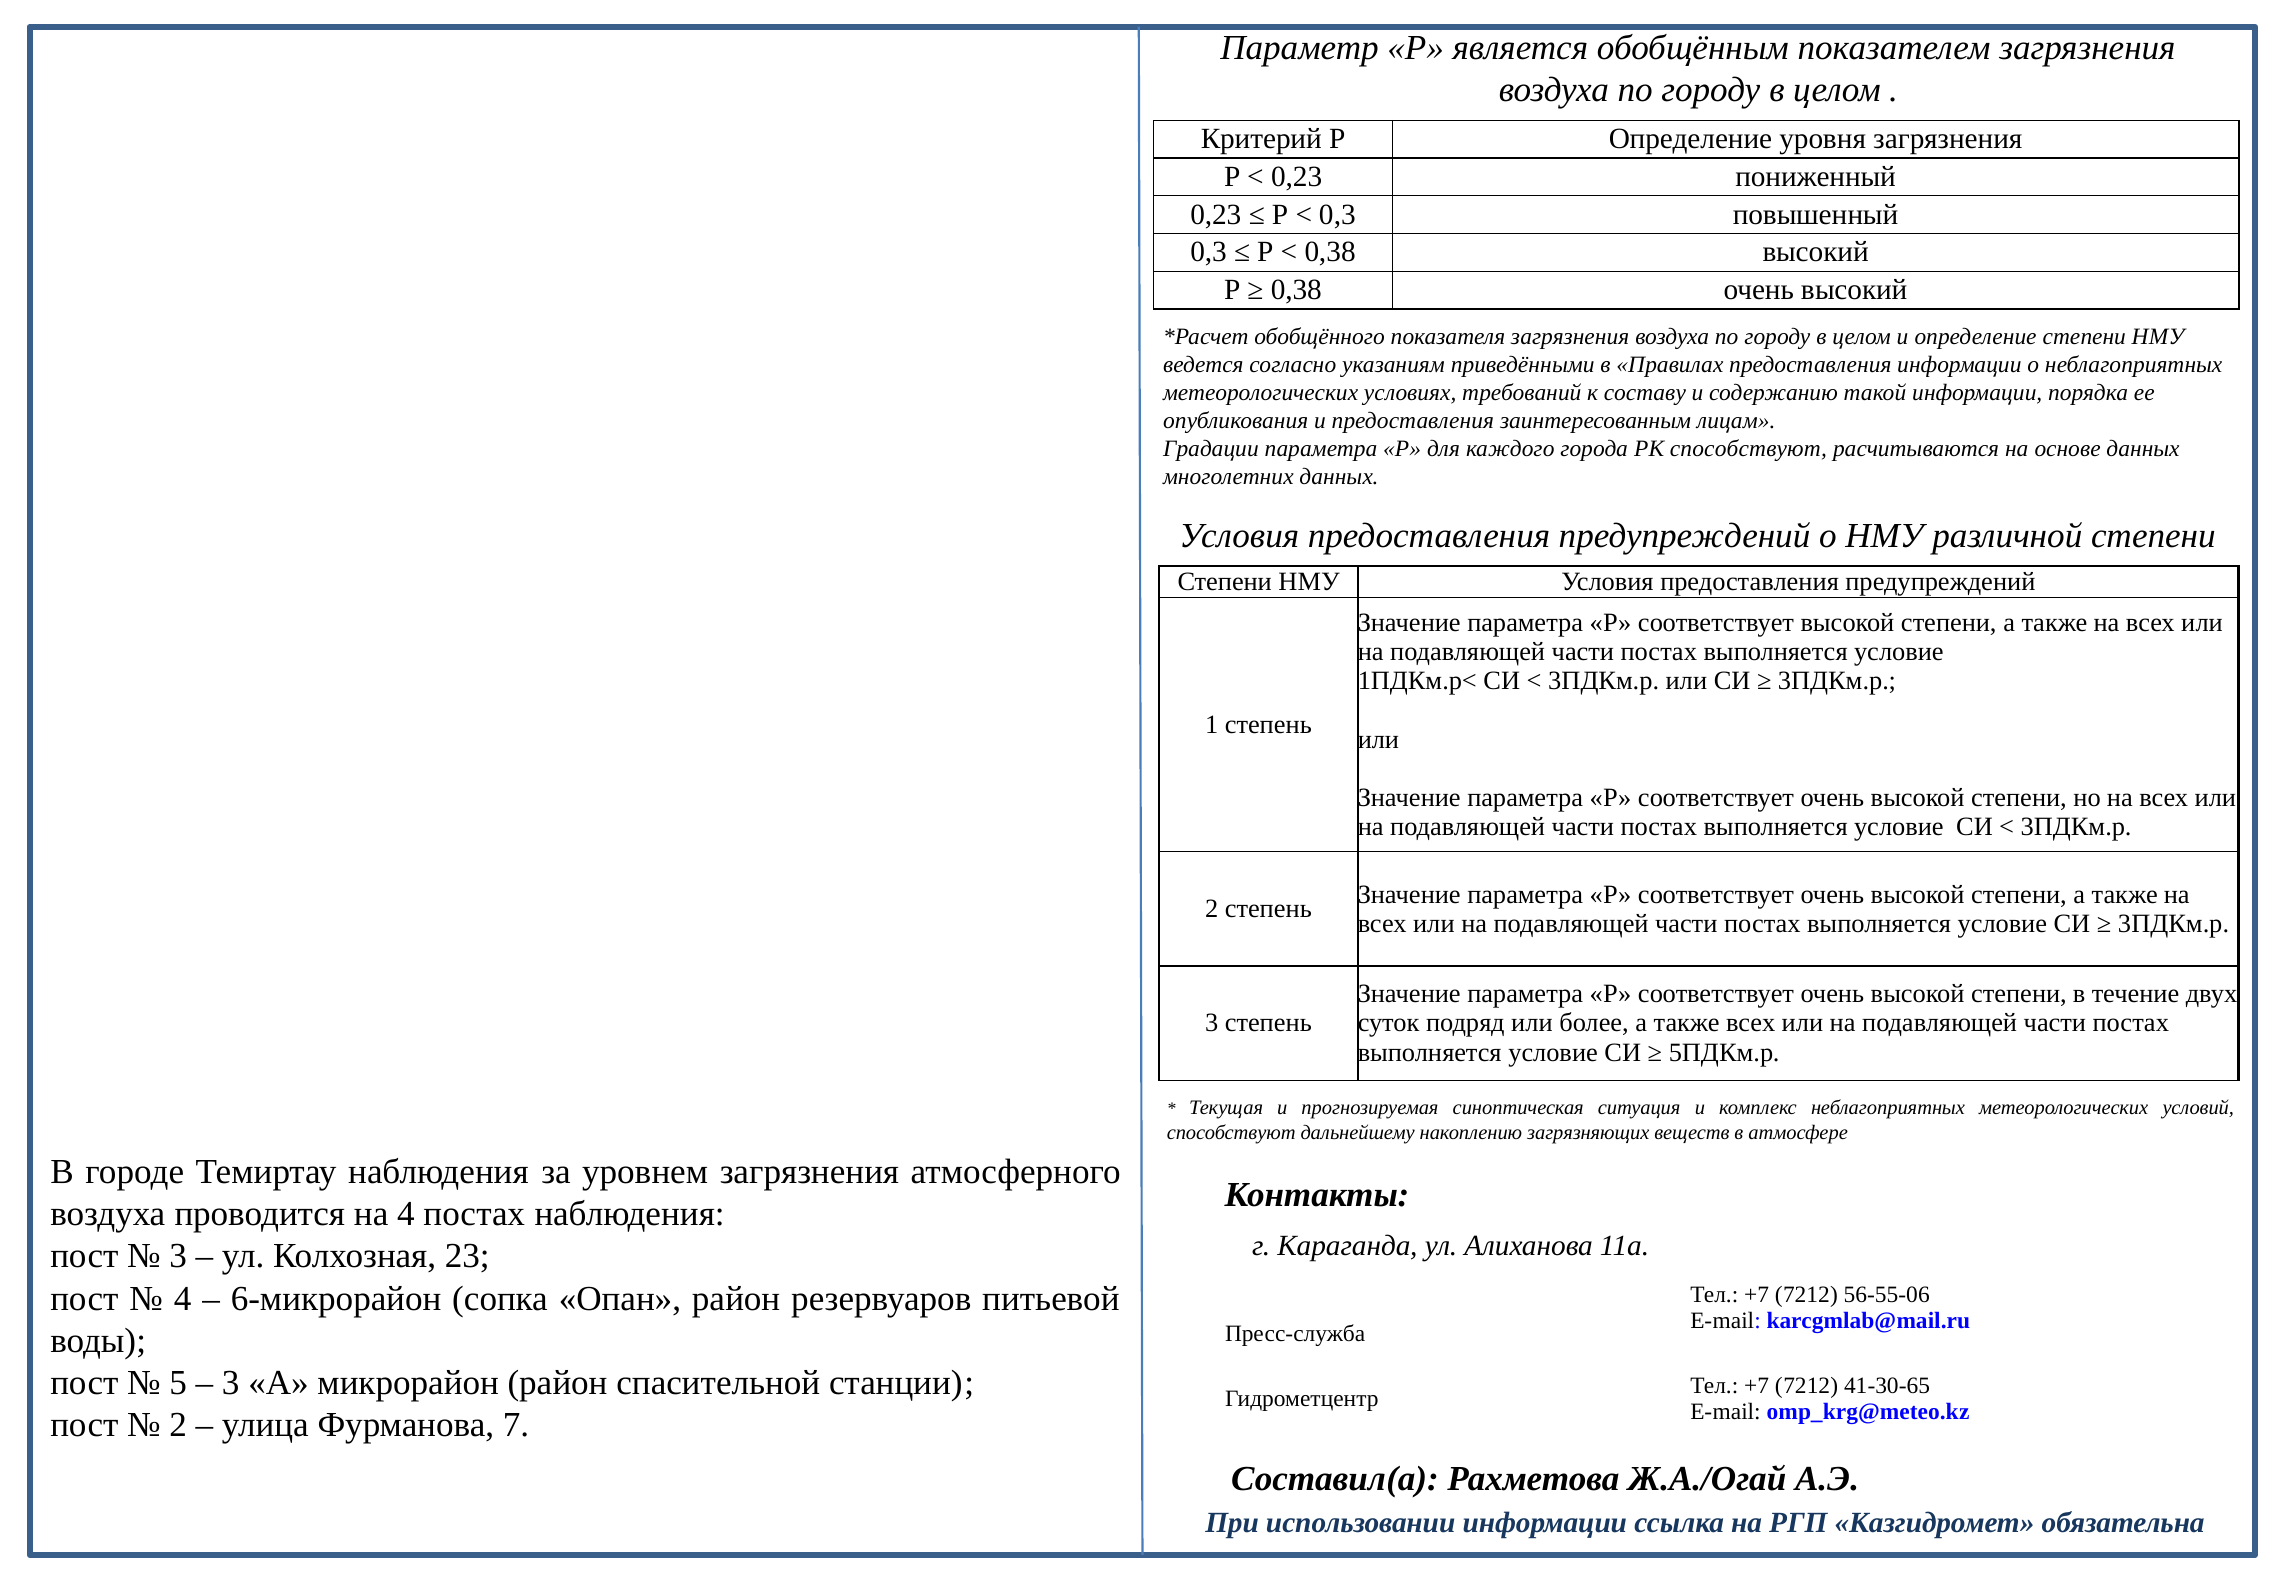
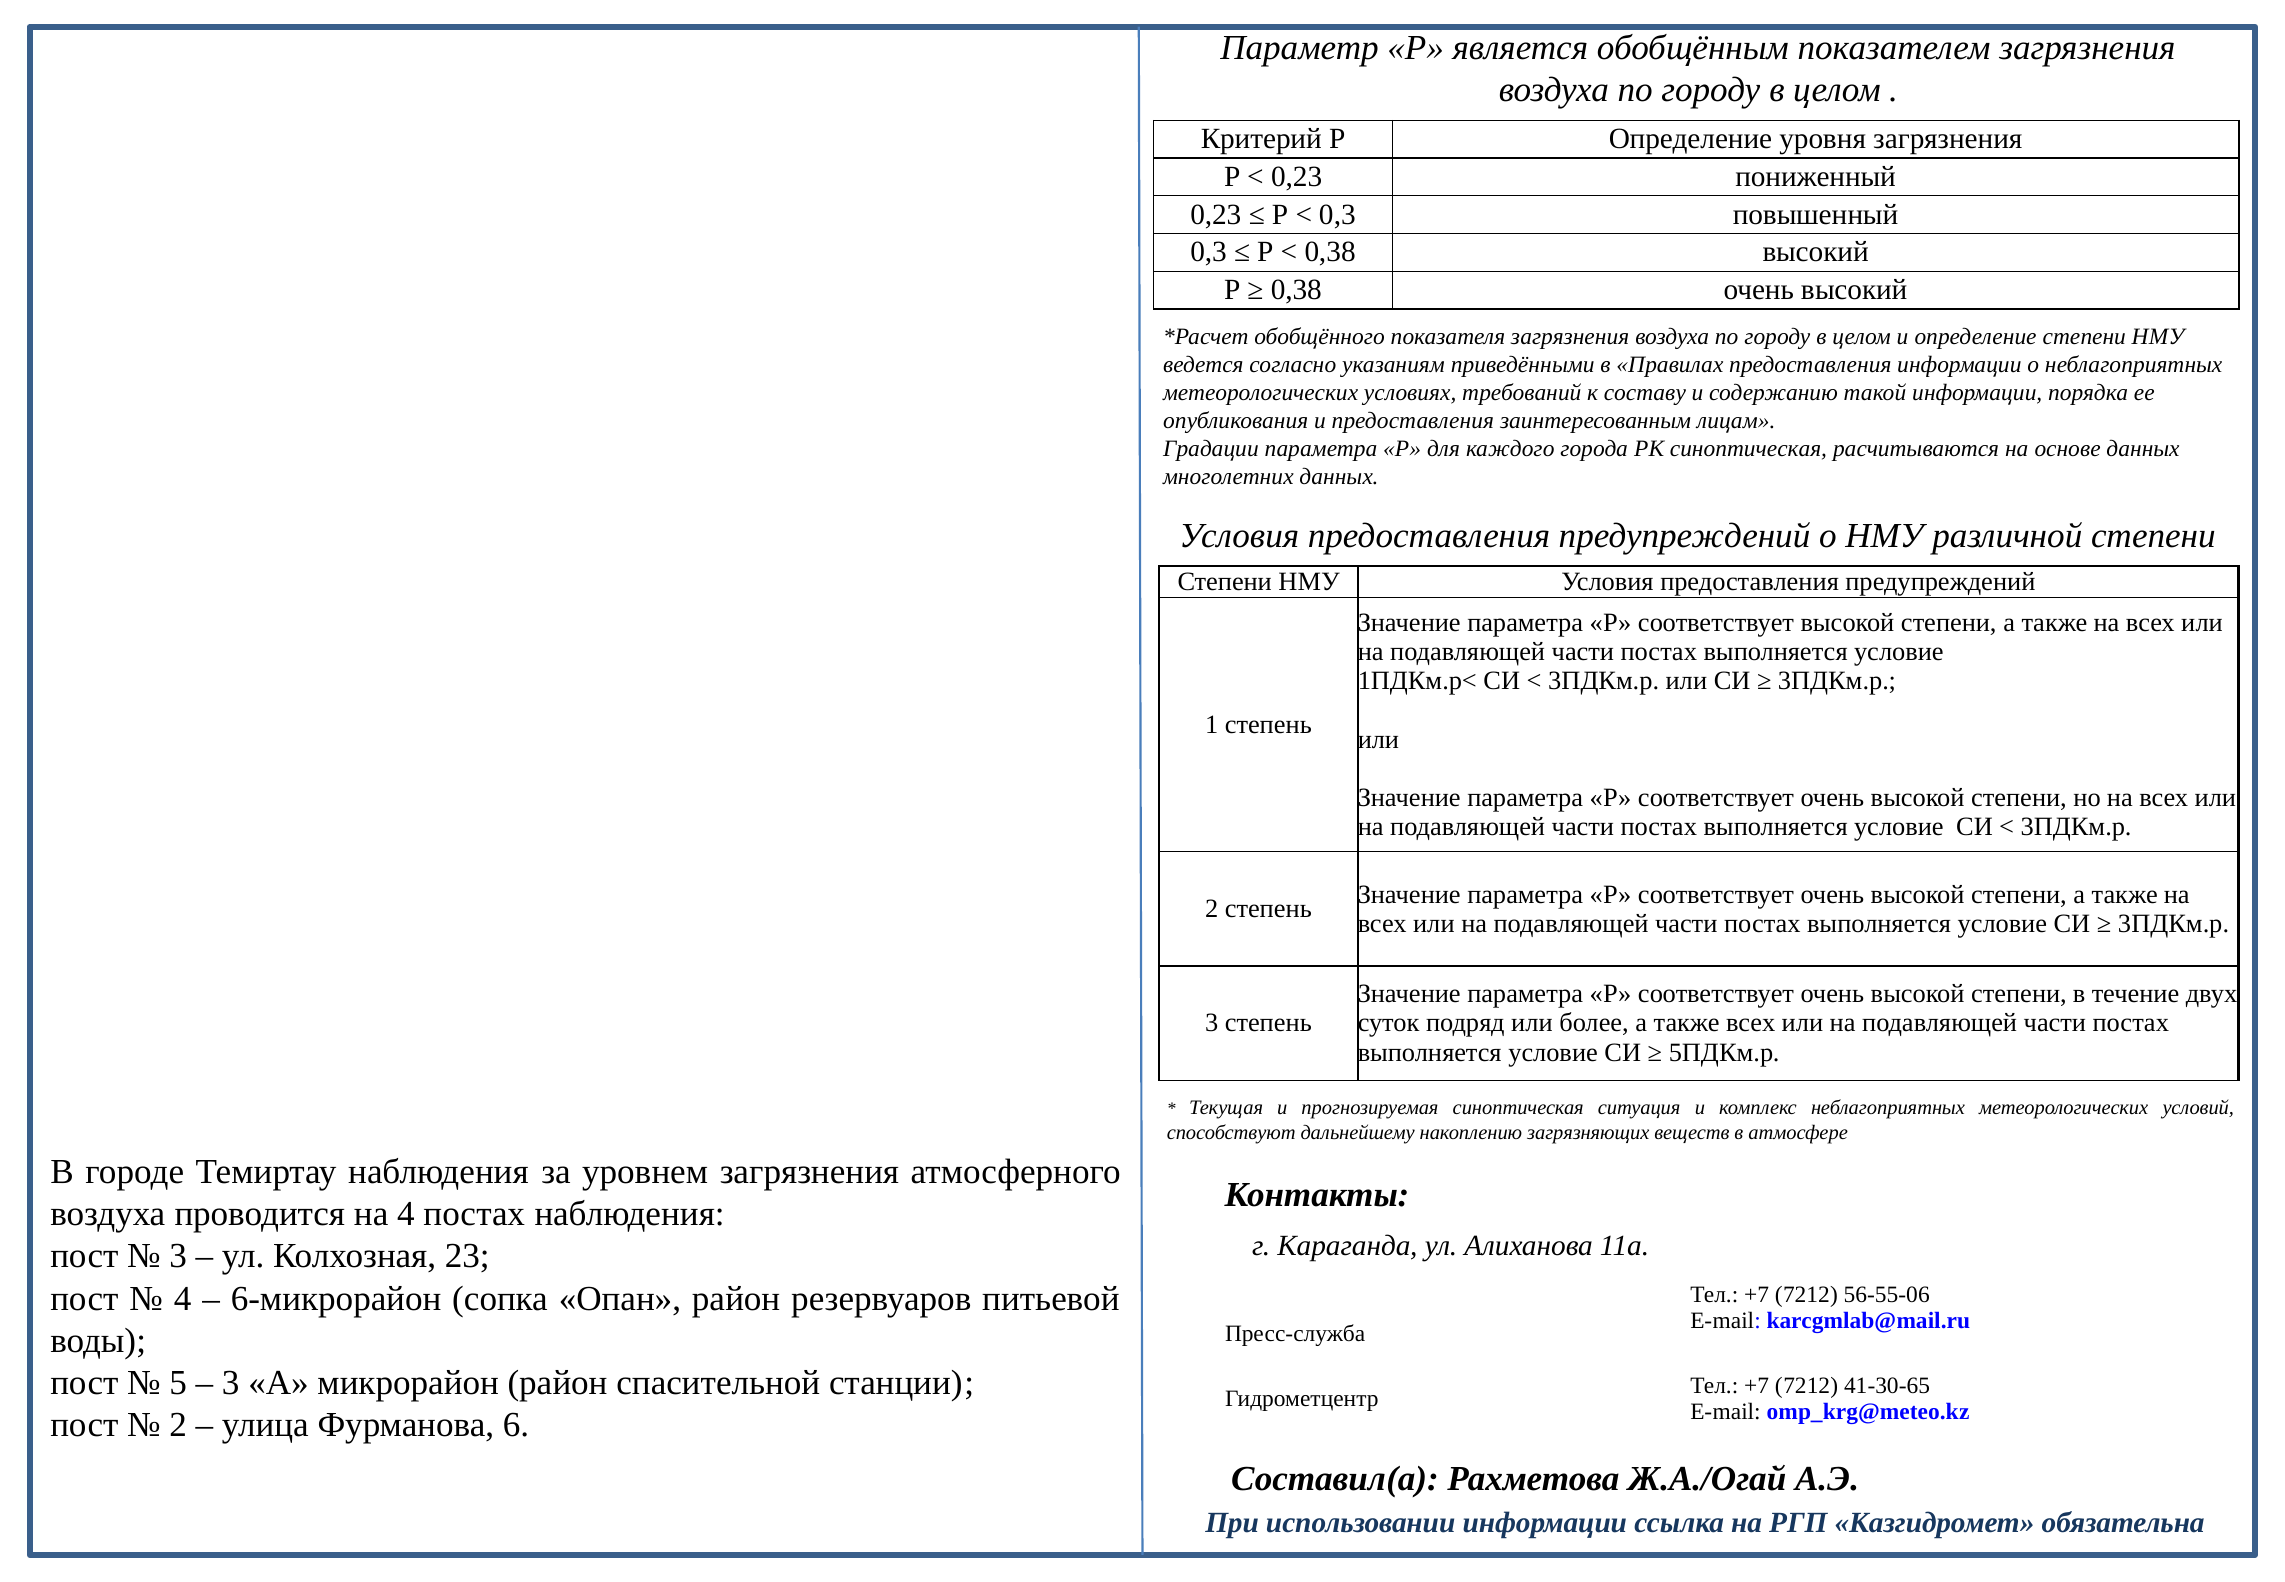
РК способствуют: способствуют -> синоптическая
7: 7 -> 6
